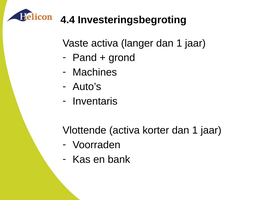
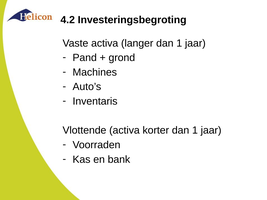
4.4: 4.4 -> 4.2
